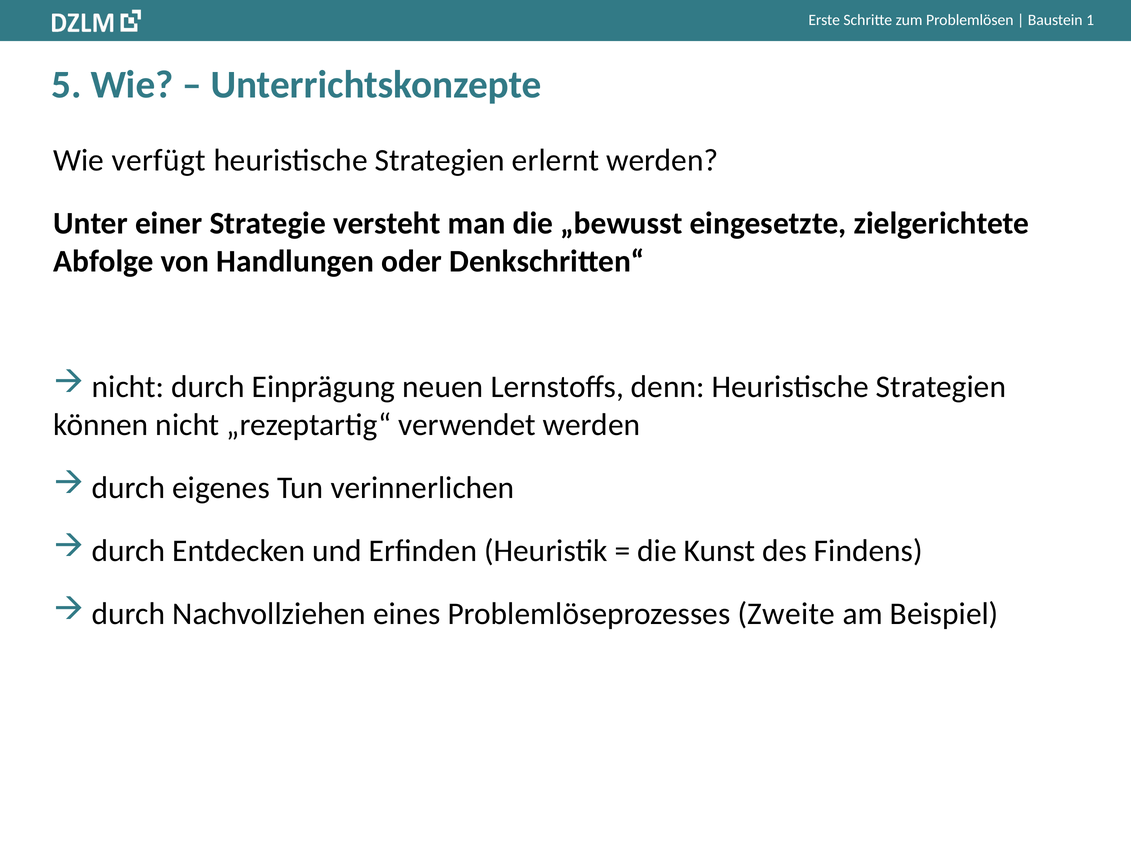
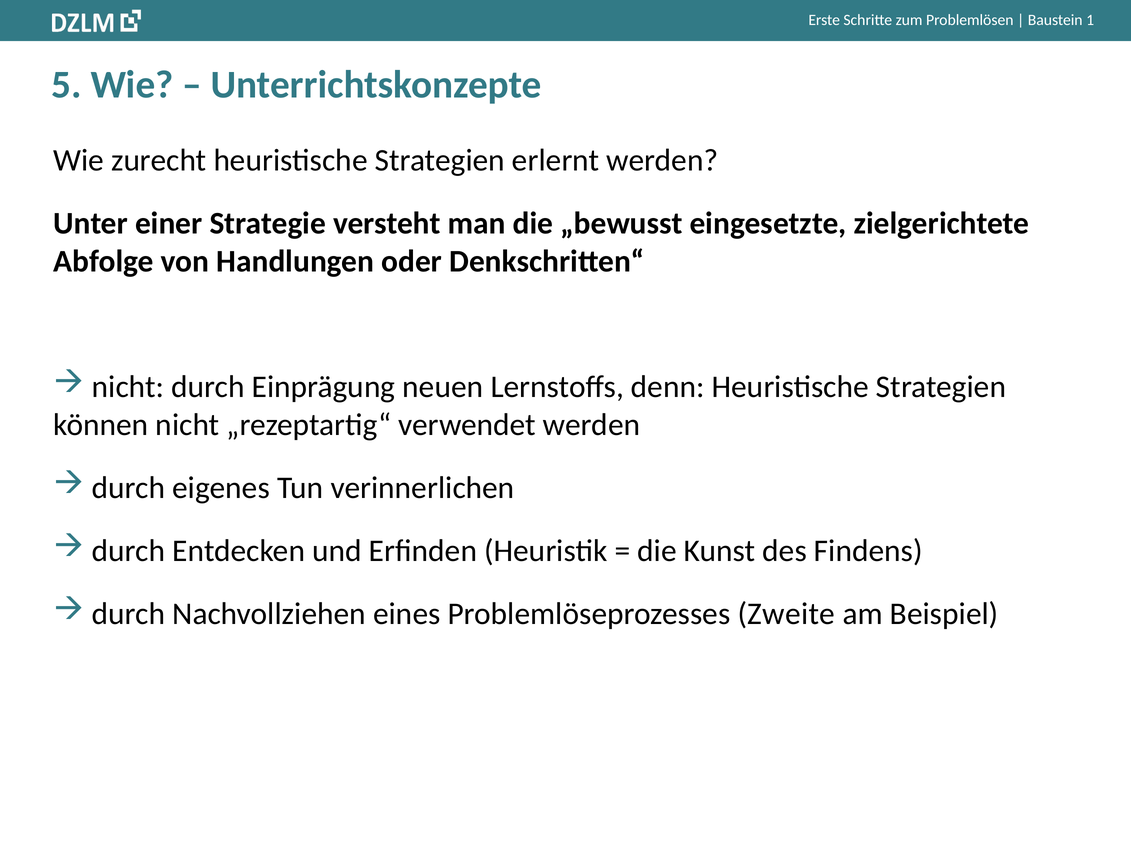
verfügt: verfügt -> zurecht
